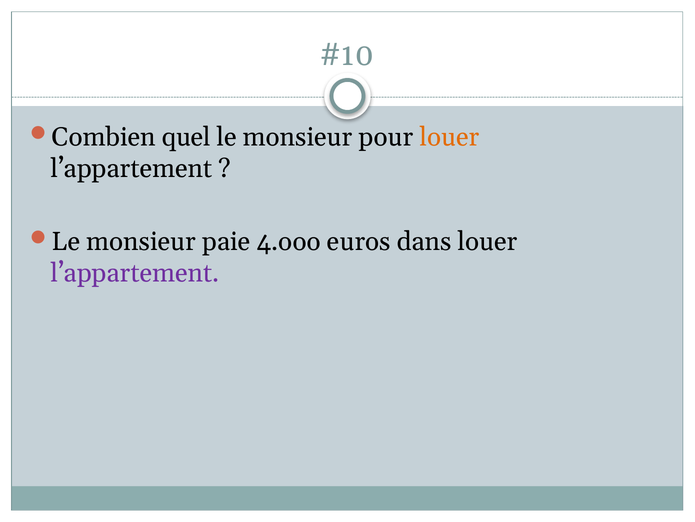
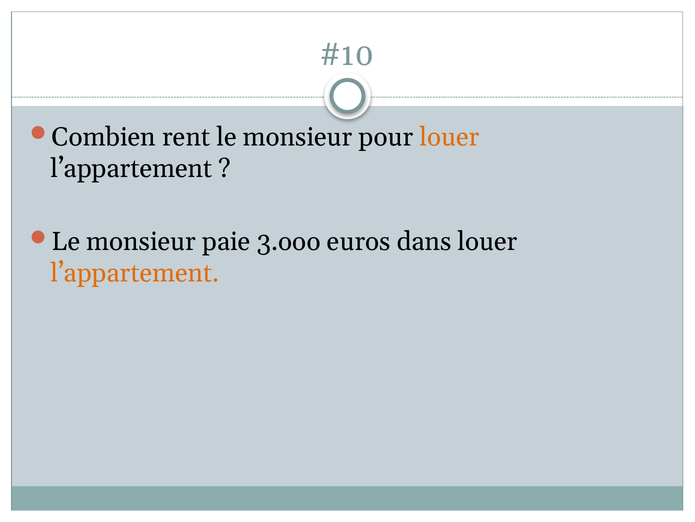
quel: quel -> rent
4.ooo: 4.ooo -> 3.ooo
l’appartement at (135, 273) colour: purple -> orange
